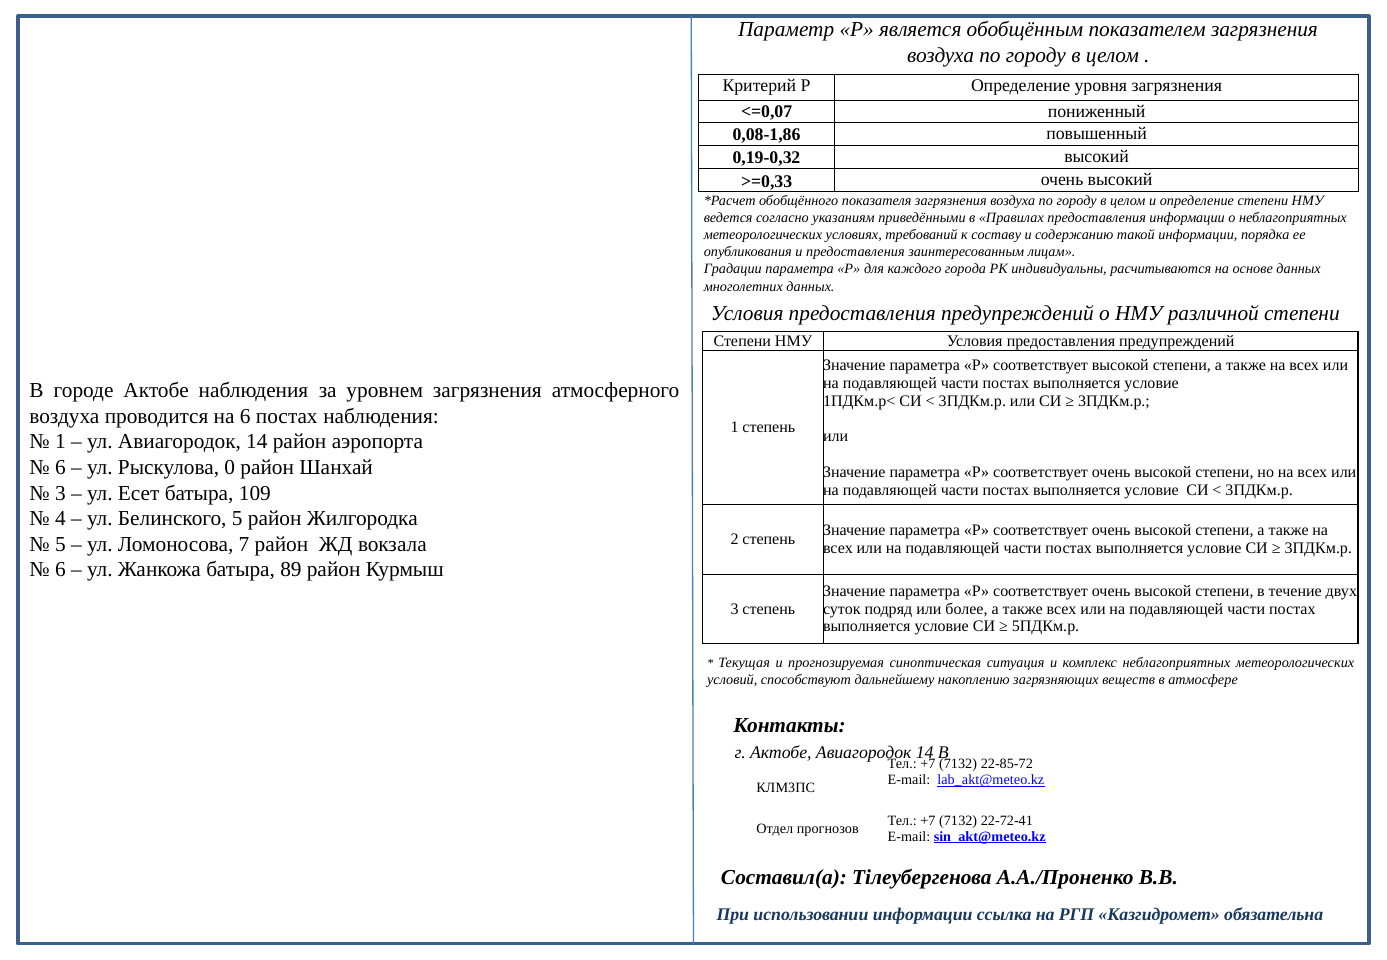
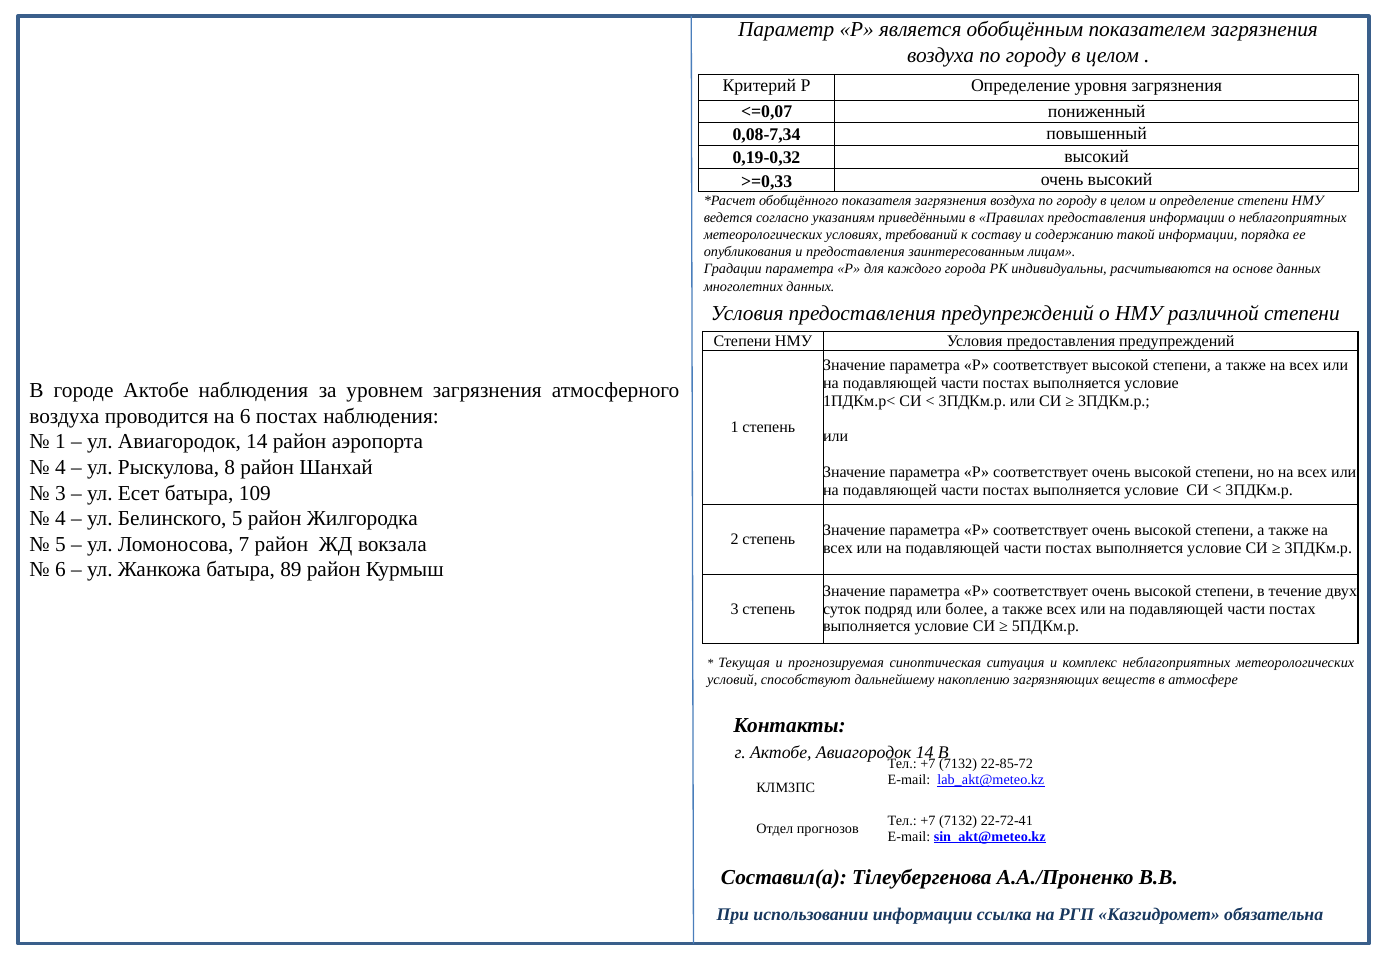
0,08-1,86: 0,08-1,86 -> 0,08-7,34
6 at (60, 467): 6 -> 4
0: 0 -> 8
